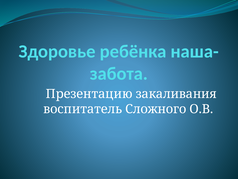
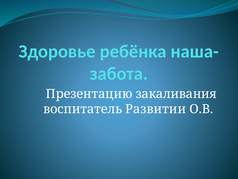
Сложного: Сложного -> Развитии
